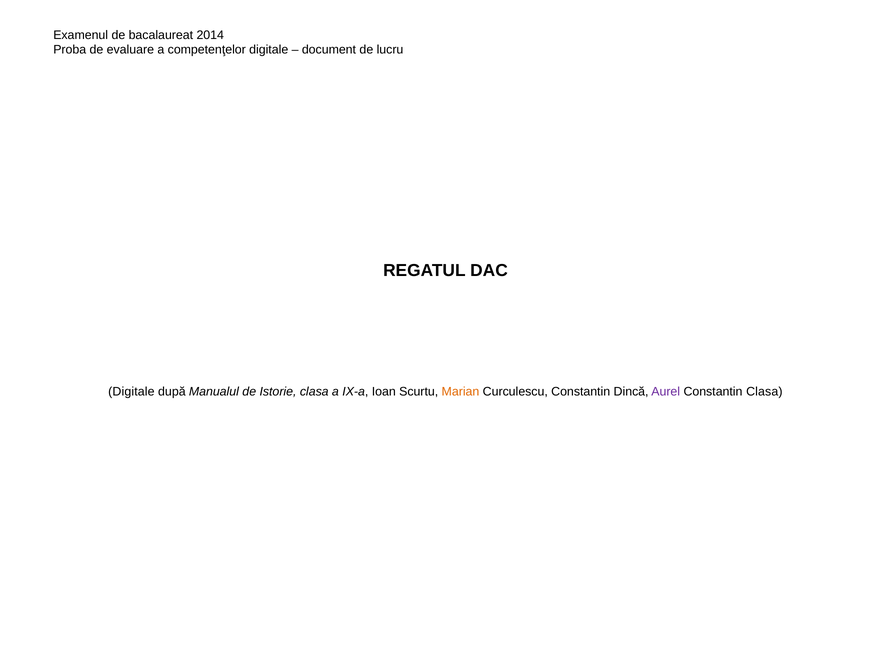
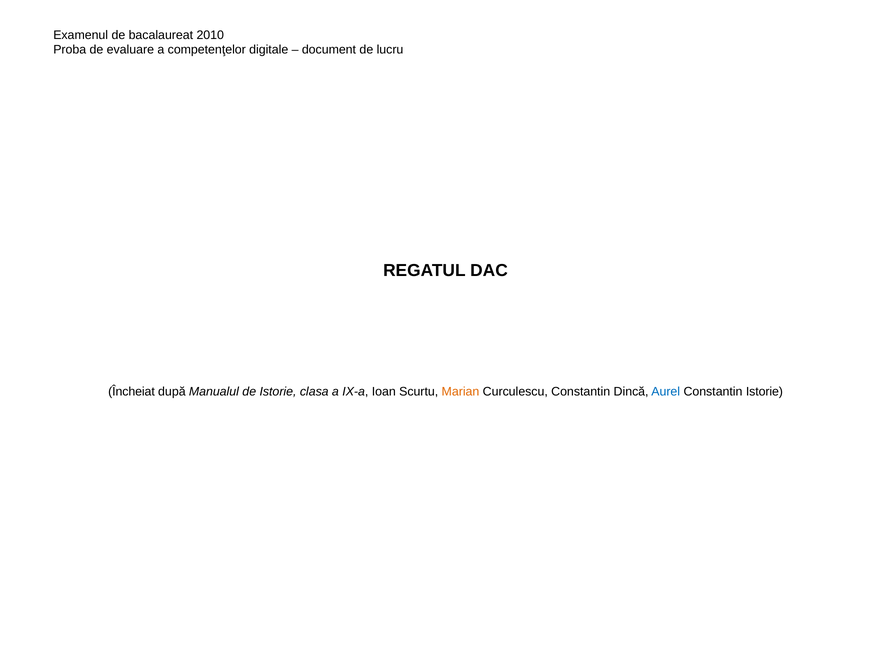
2014: 2014 -> 2010
Digitale at (131, 391): Digitale -> Încheiat
Aurel colour: purple -> blue
Constantin Clasa: Clasa -> Istorie
